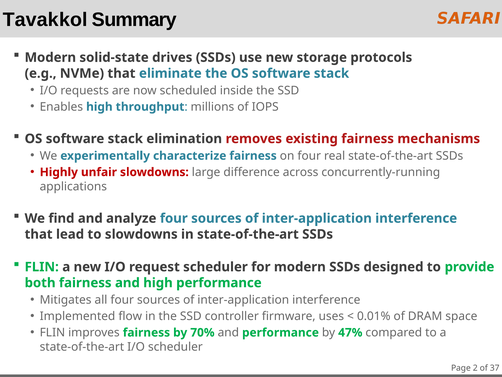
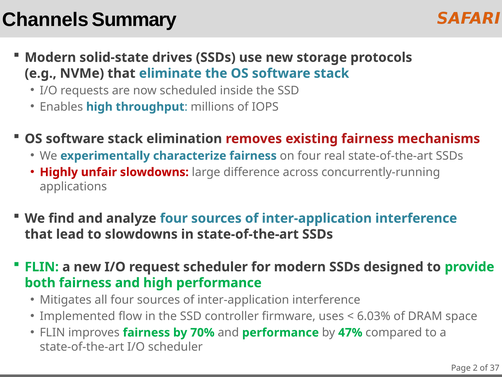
Tavakkol: Tavakkol -> Channels
0.01%: 0.01% -> 6.03%
